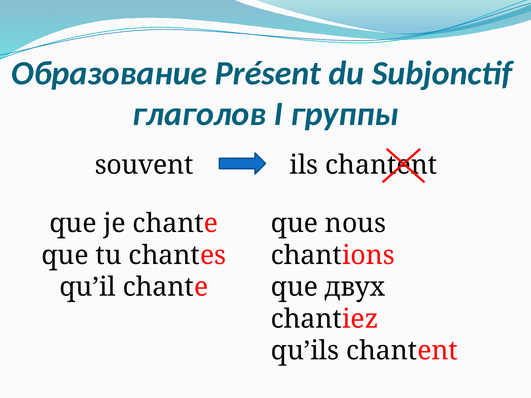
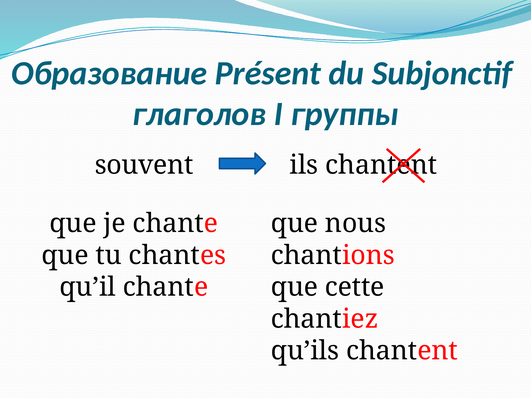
двух: двух -> cette
